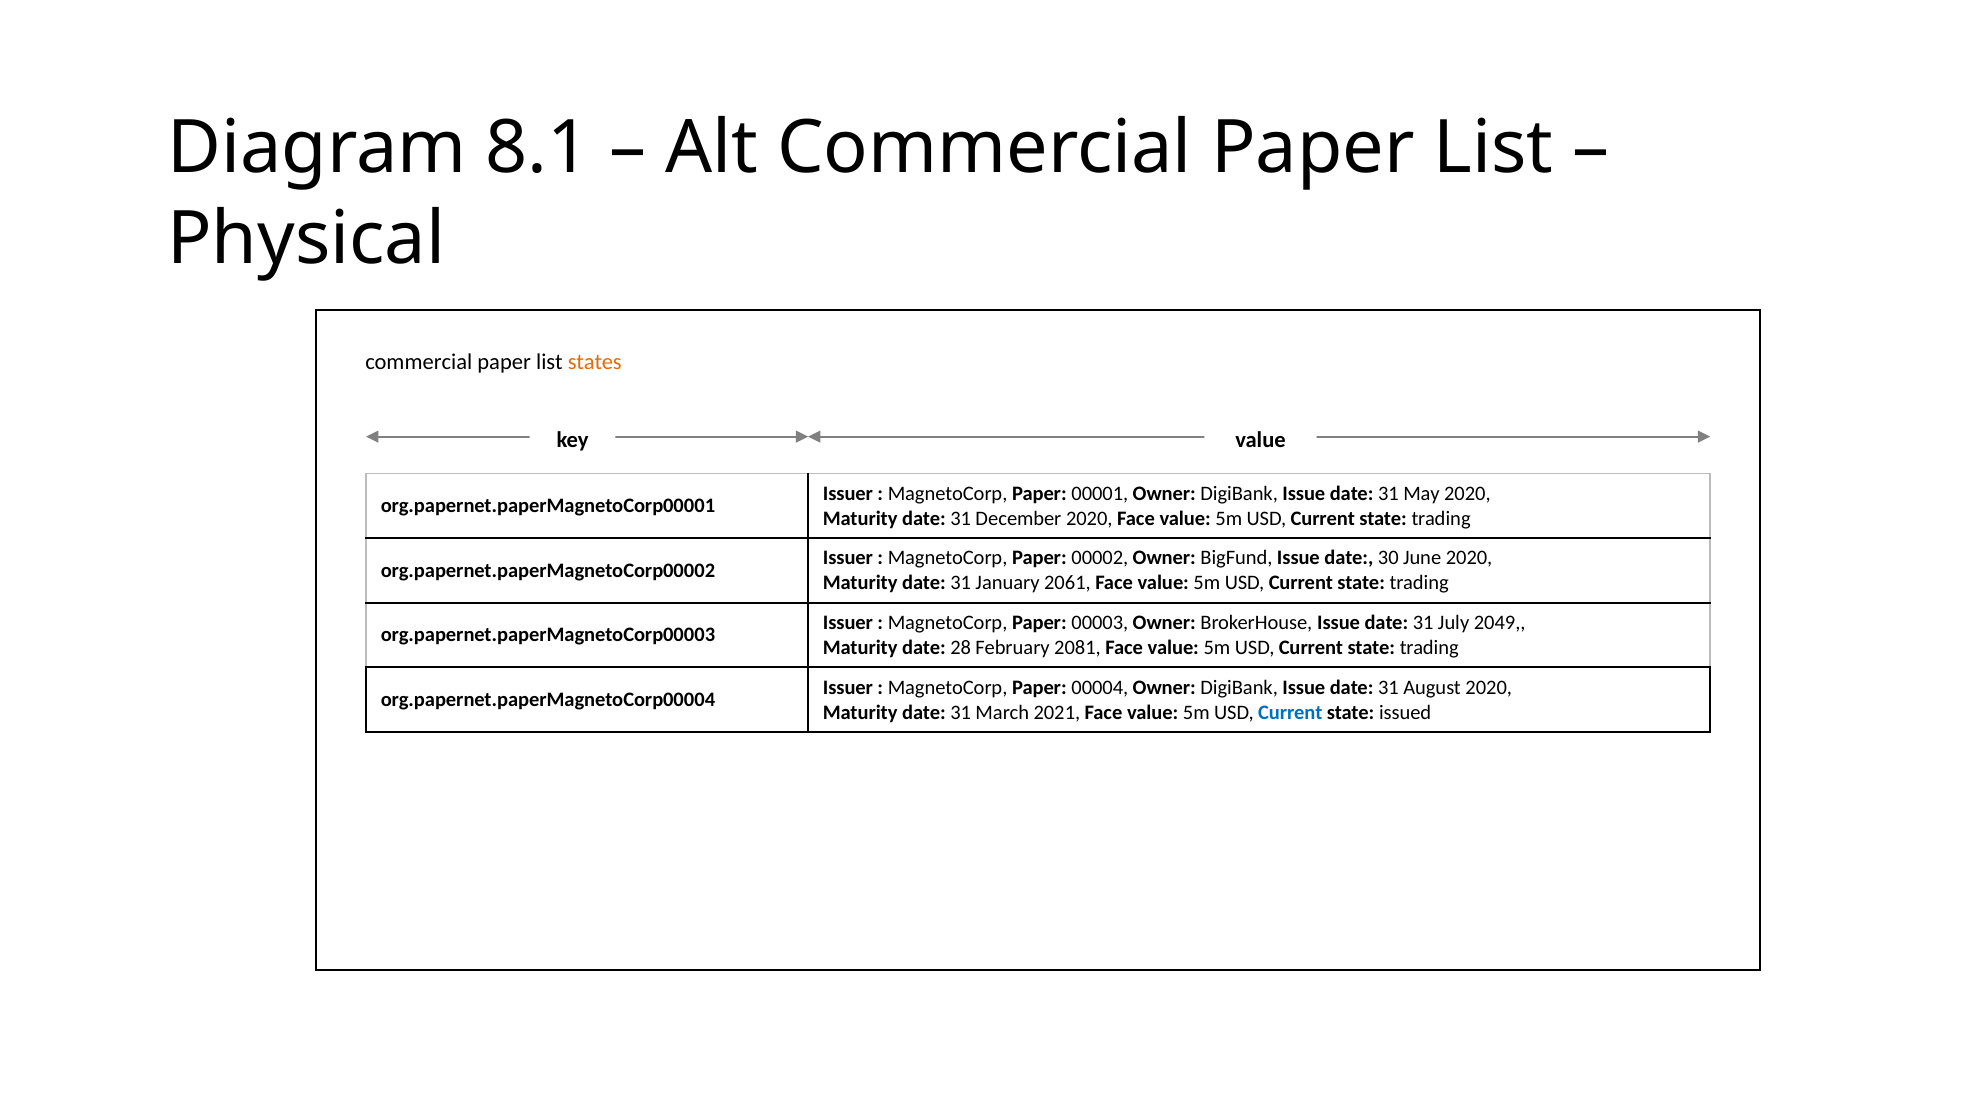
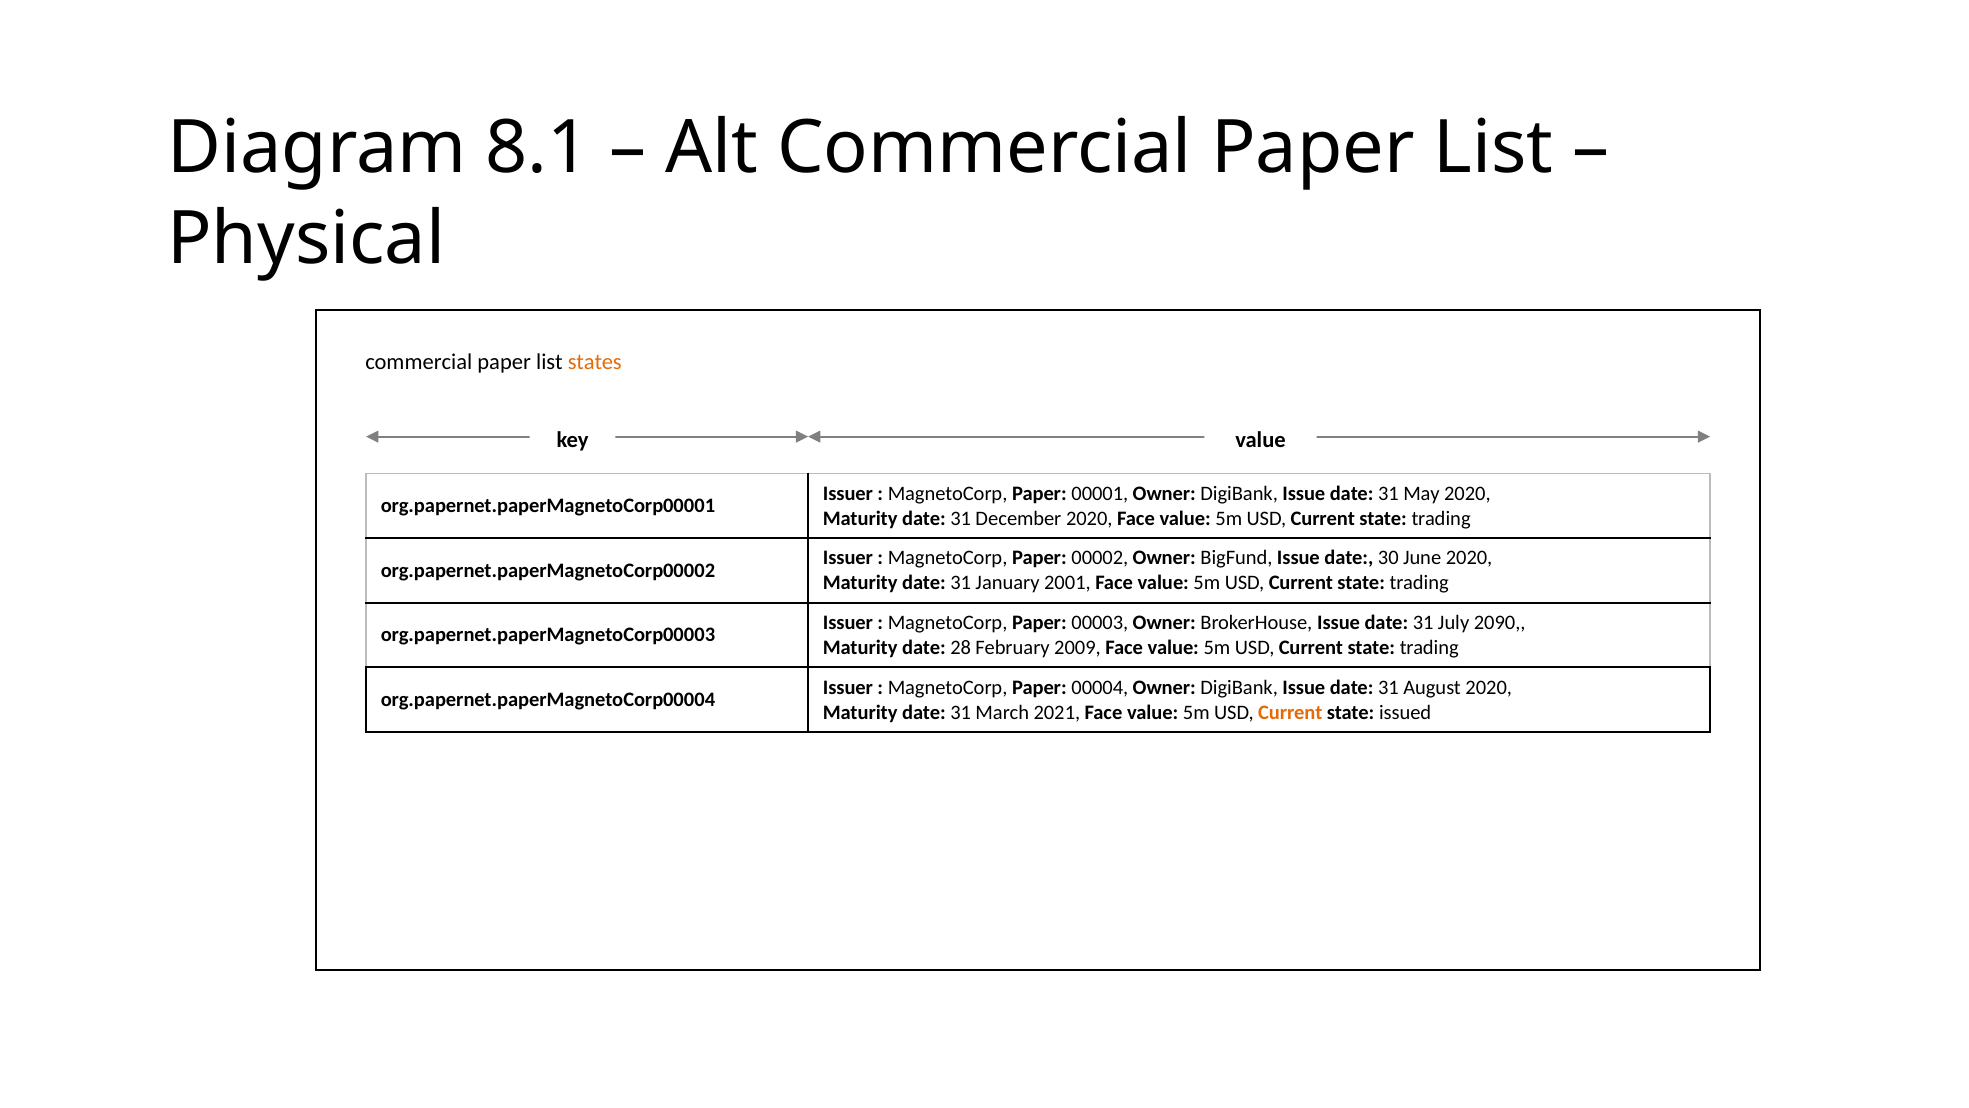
2061: 2061 -> 2001
2049: 2049 -> 2090
2081: 2081 -> 2009
Current at (1290, 712) colour: blue -> orange
